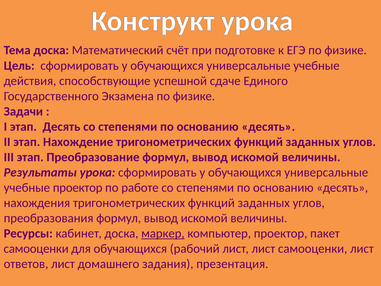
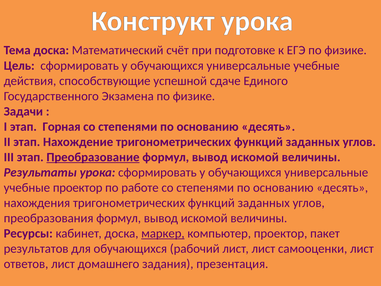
этап Десять: Десять -> Горная
Преобразование underline: none -> present
самооценки at (36, 248): самооценки -> результатов
